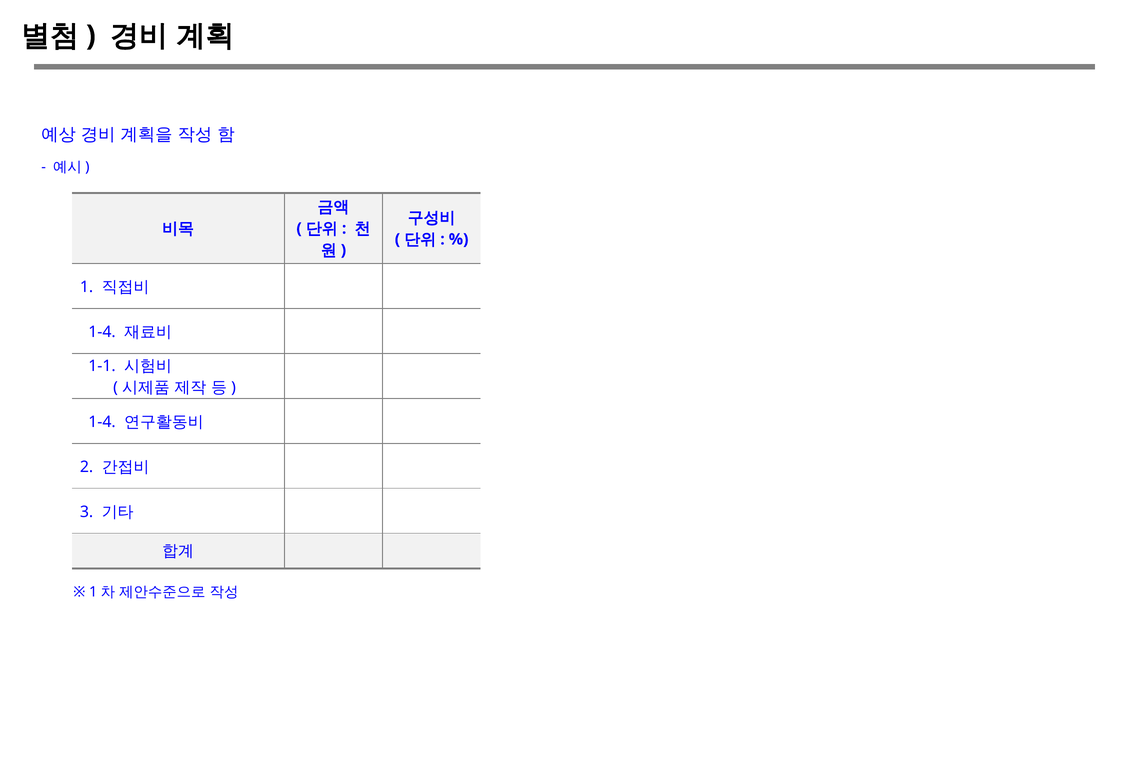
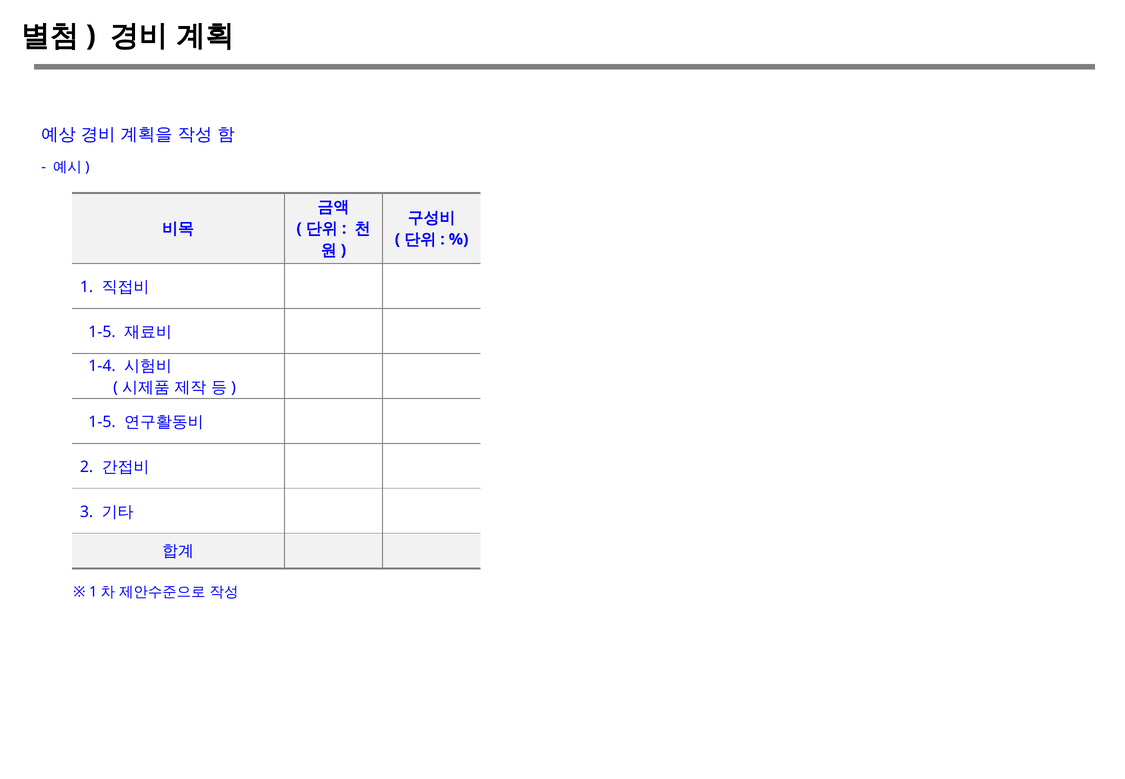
1-4 at (102, 332): 1-4 -> 1-5
1-1: 1-1 -> 1-4
1-4 at (102, 422): 1-4 -> 1-5
